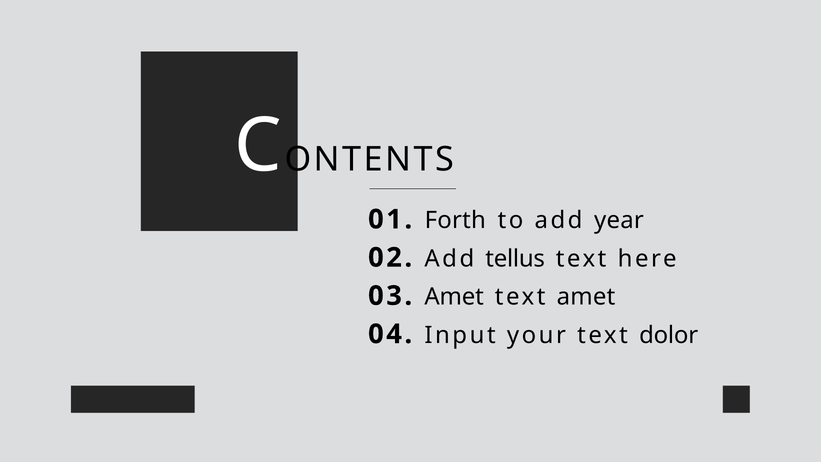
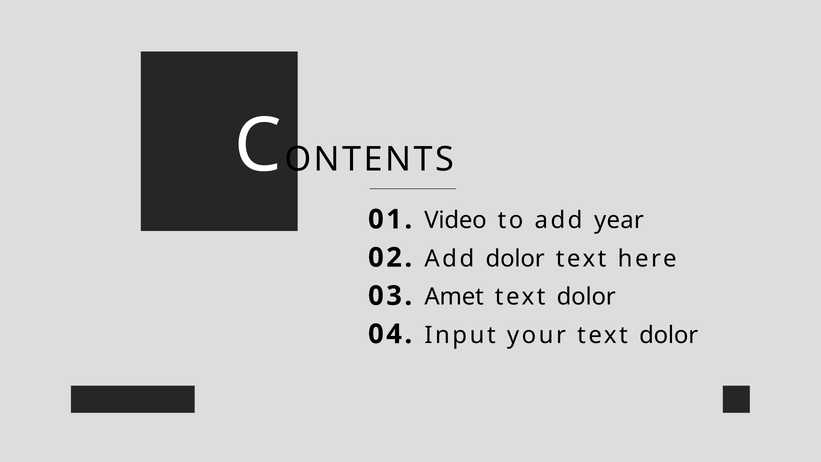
Forth: Forth -> Video
Add tellus: tellus -> dolor
amet at (586, 297): amet -> dolor
